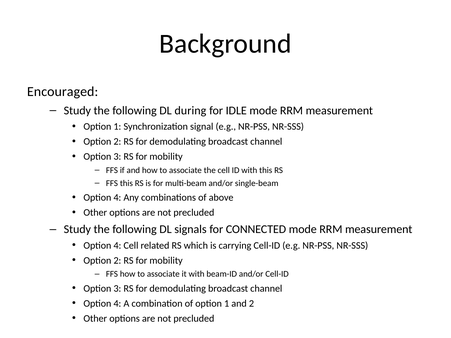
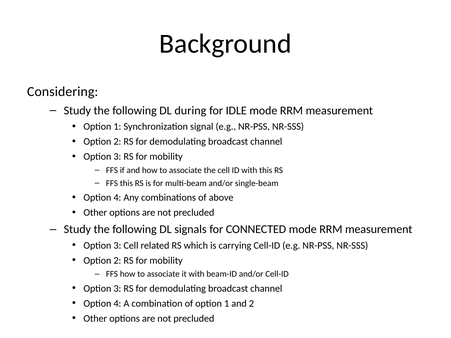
Encouraged: Encouraged -> Considering
4 at (117, 246): 4 -> 3
